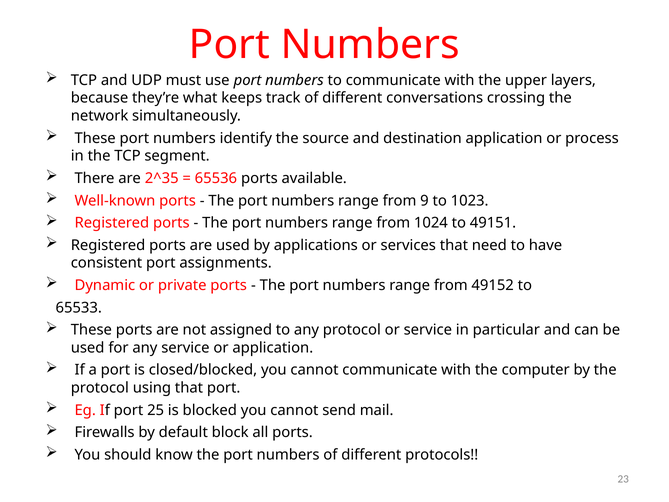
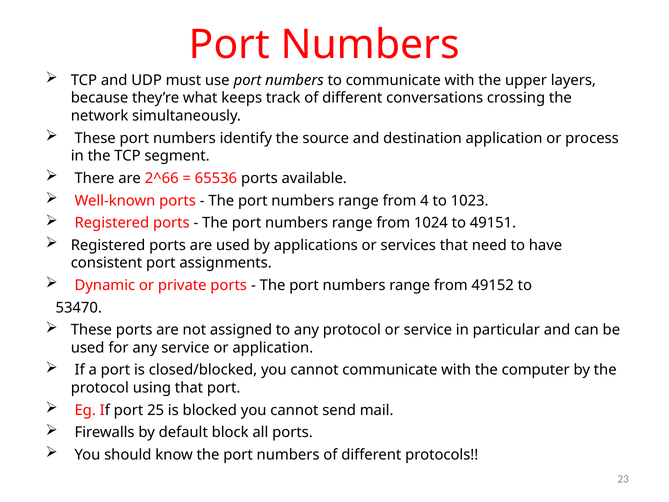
2^35: 2^35 -> 2^66
9: 9 -> 4
65533: 65533 -> 53470
